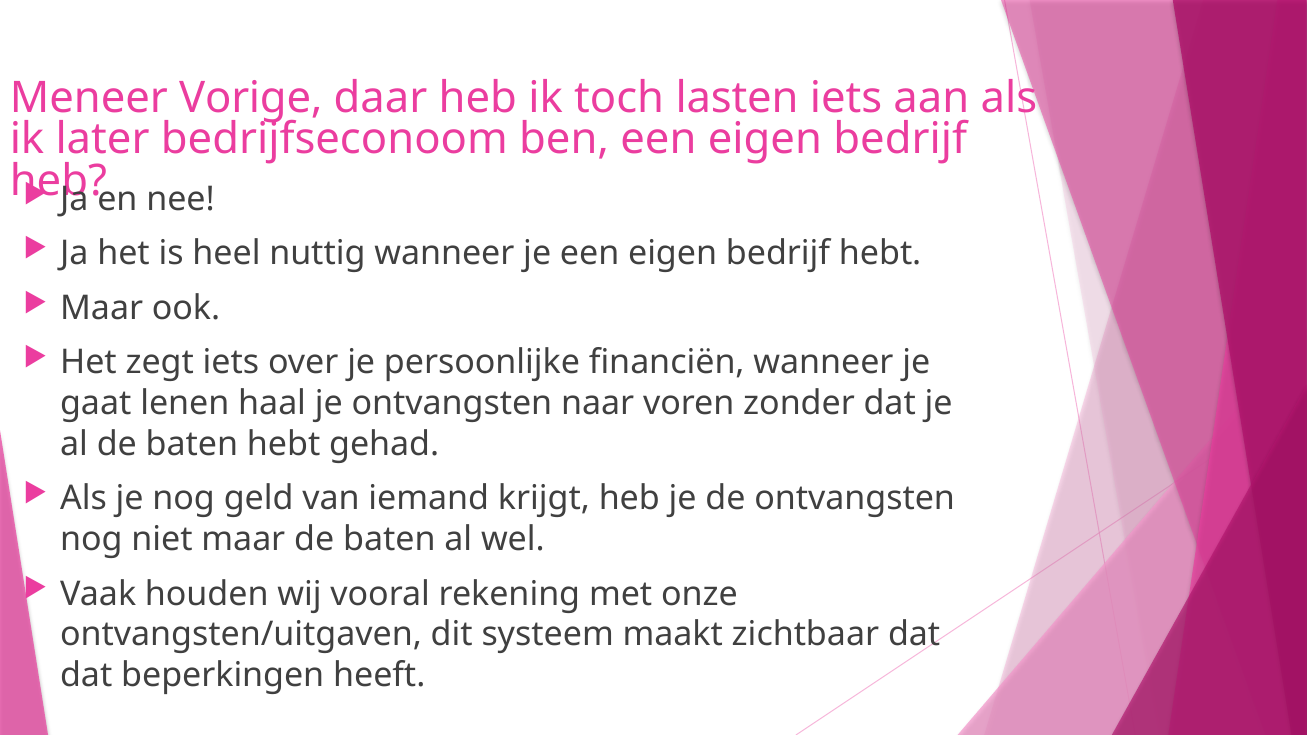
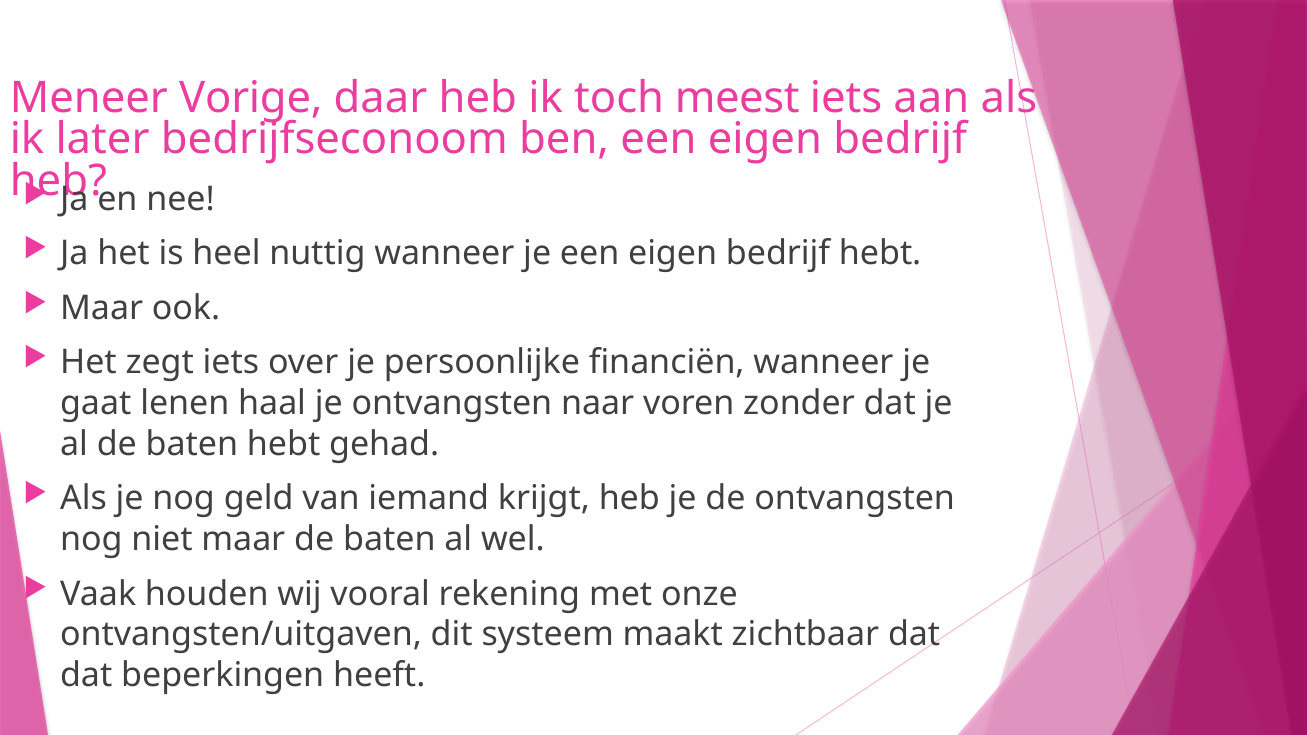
lasten: lasten -> meest
